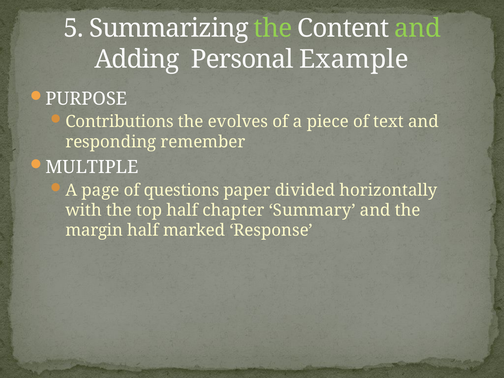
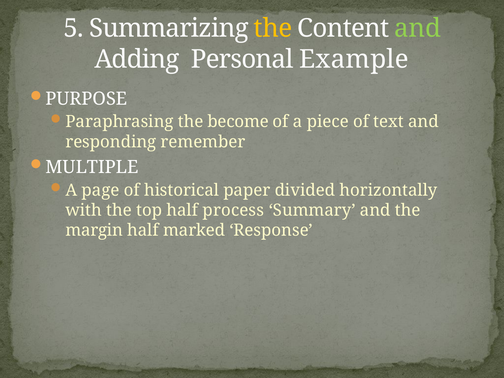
the at (273, 28) colour: light green -> yellow
Contributions: Contributions -> Paraphrasing
evolves: evolves -> become
questions: questions -> historical
chapter: chapter -> process
